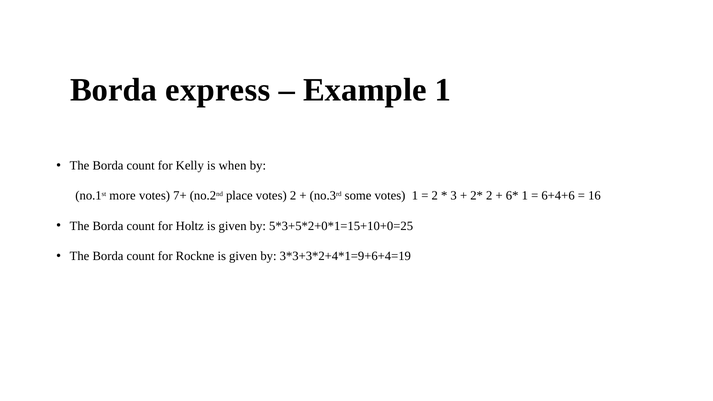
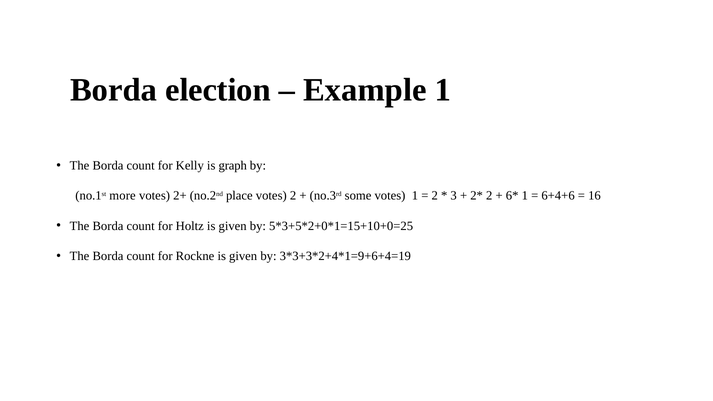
express: express -> election
when: when -> graph
7+: 7+ -> 2+
